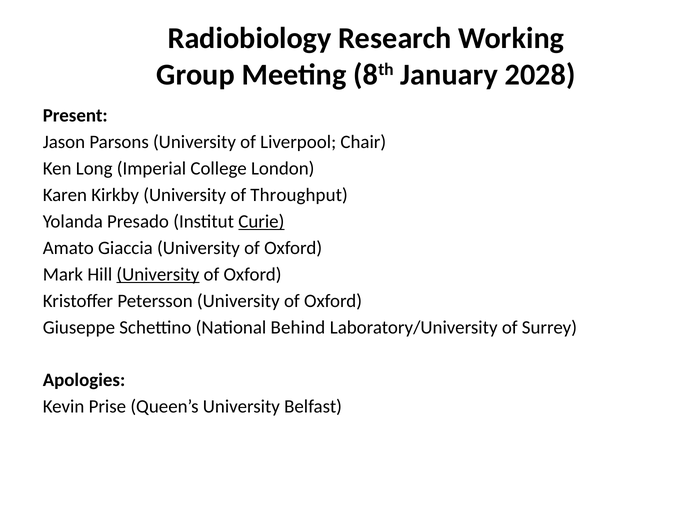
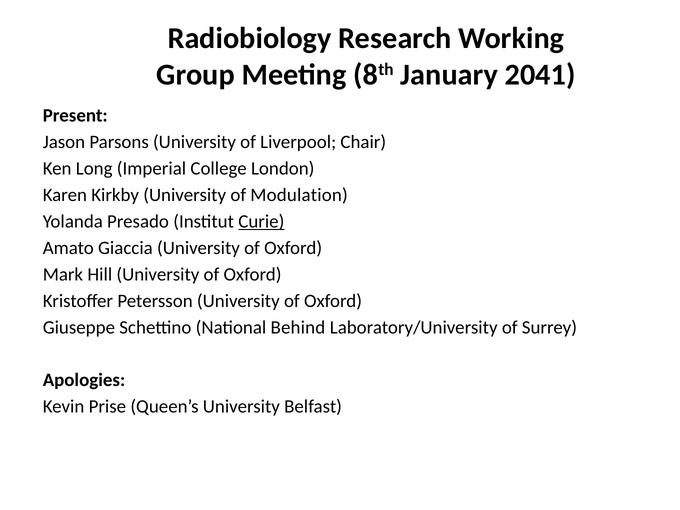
2028: 2028 -> 2041
Throughput: Throughput -> Modulation
University at (158, 274) underline: present -> none
